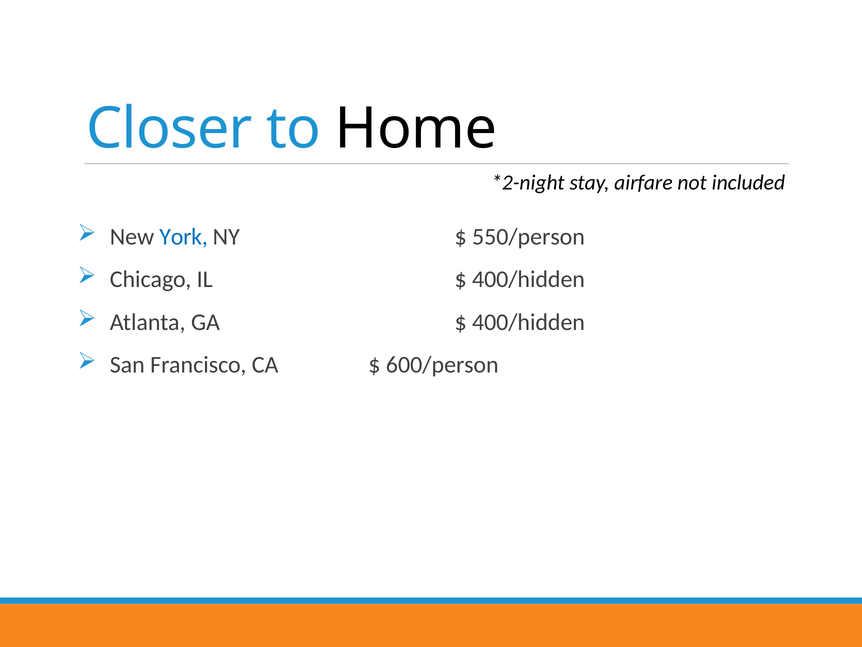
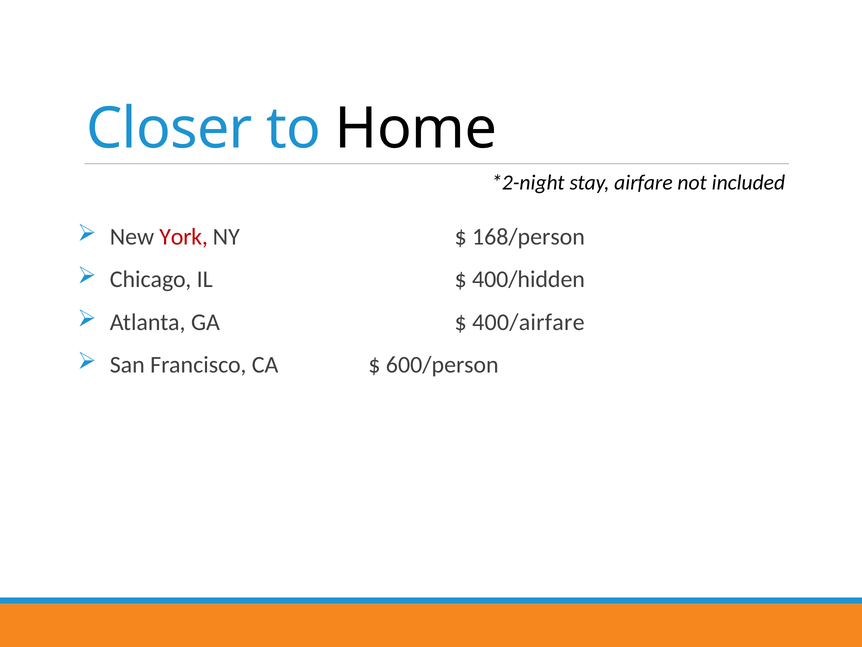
York colour: blue -> red
550/person: 550/person -> 168/person
400/hidden at (529, 322): 400/hidden -> 400/airfare
